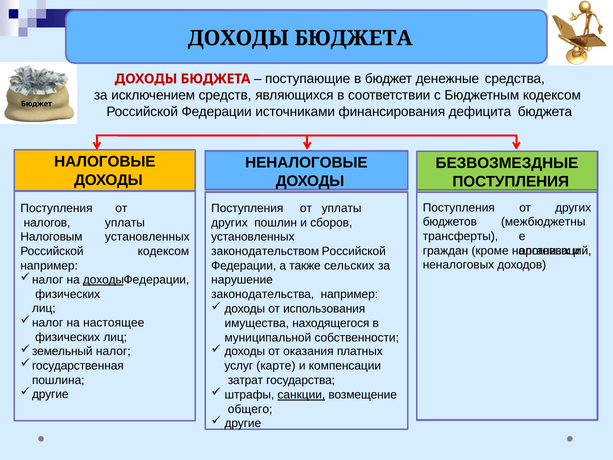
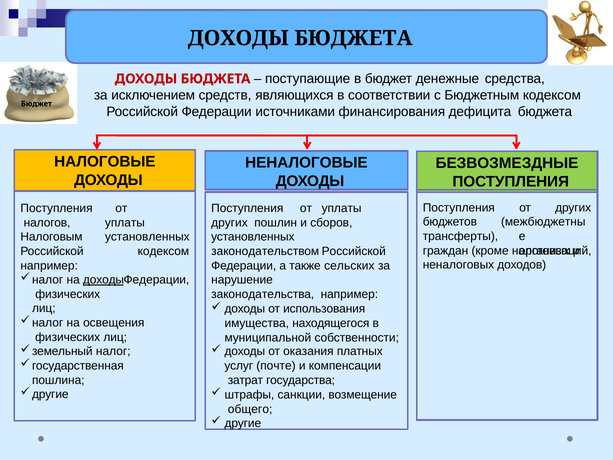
настоящее: настоящее -> освещения
карте: карте -> почте
санкции underline: present -> none
